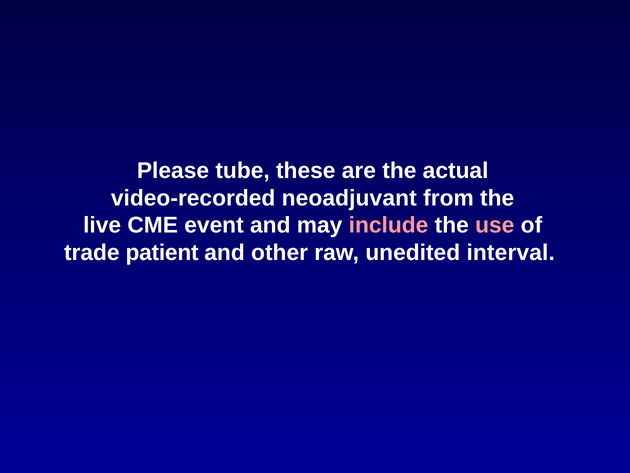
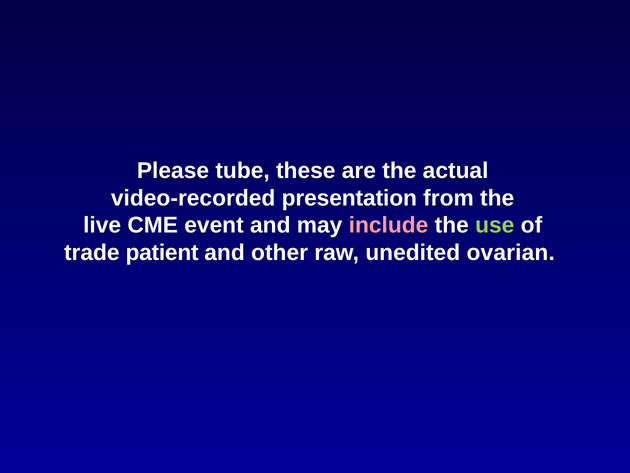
neoadjuvant: neoadjuvant -> presentation
use colour: pink -> light green
interval: interval -> ovarian
